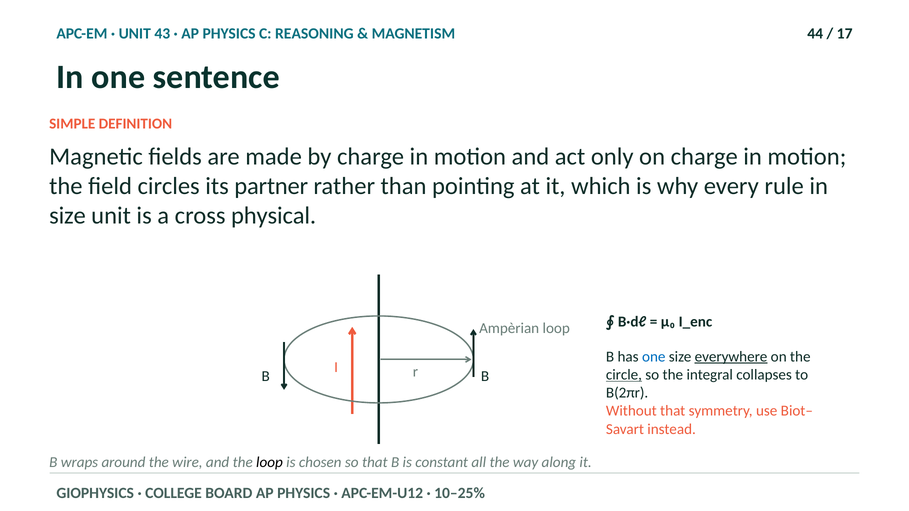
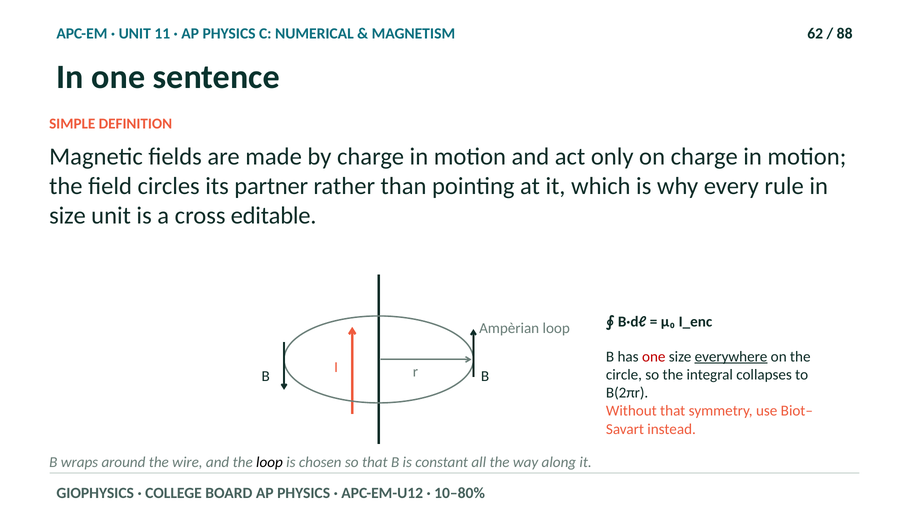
43: 43 -> 11
REASONING: REASONING -> NUMERICAL
44: 44 -> 62
17: 17 -> 88
physical: physical -> editable
one at (654, 357) colour: blue -> red
circle underline: present -> none
10–25%: 10–25% -> 10–80%
